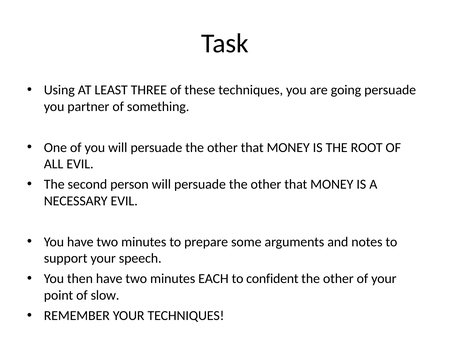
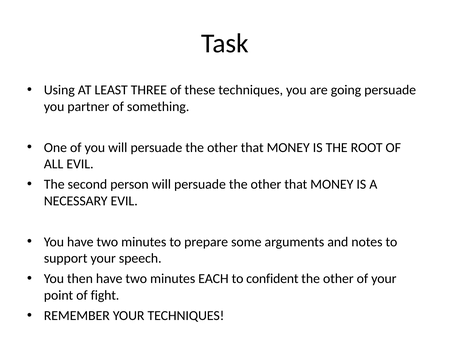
slow: slow -> fight
